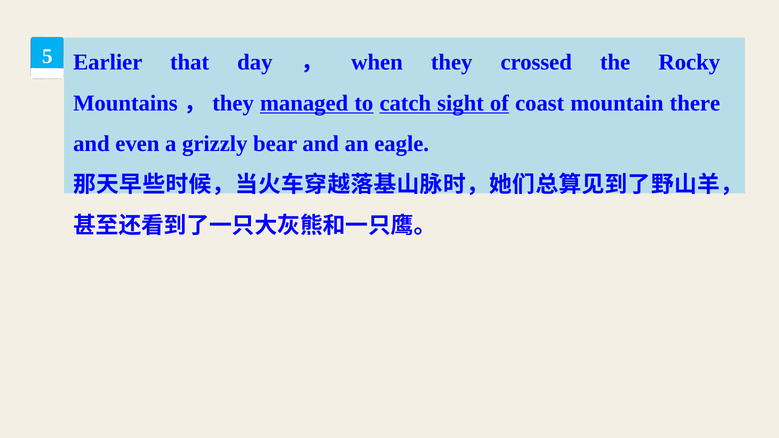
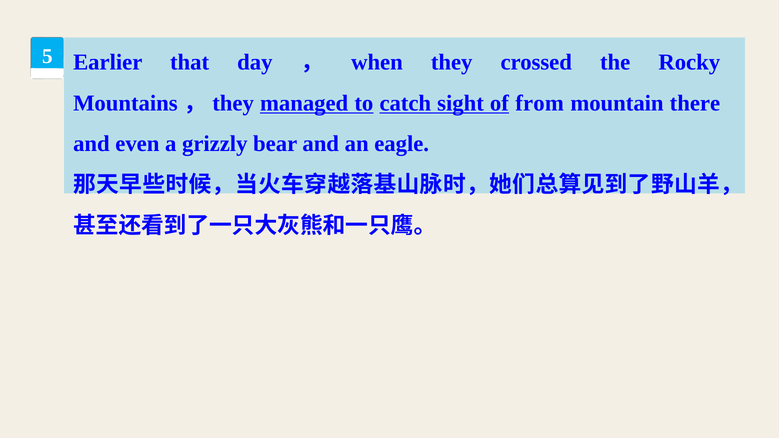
coast: coast -> from
